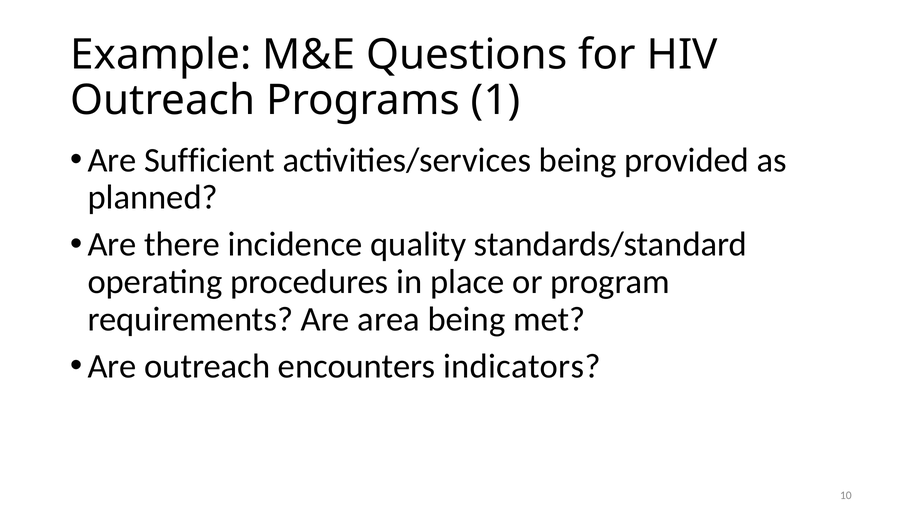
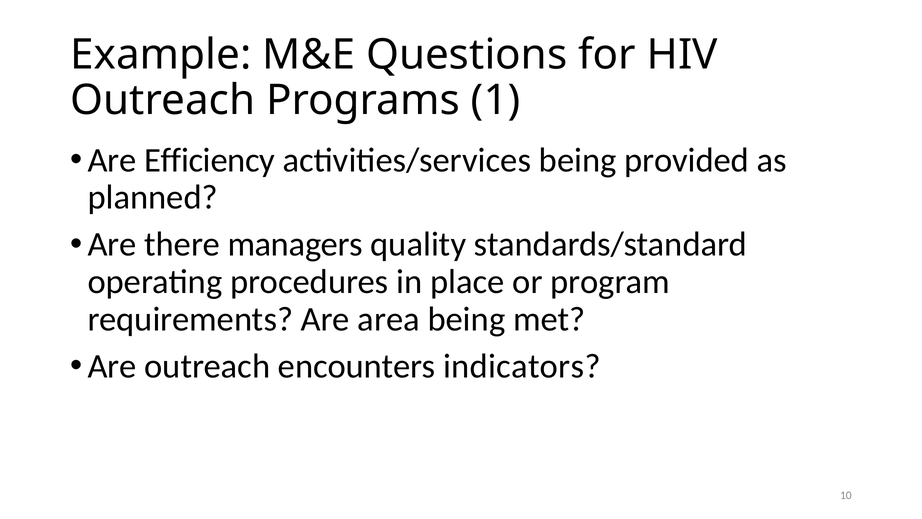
Sufficient: Sufficient -> Efficiency
incidence: incidence -> managers
